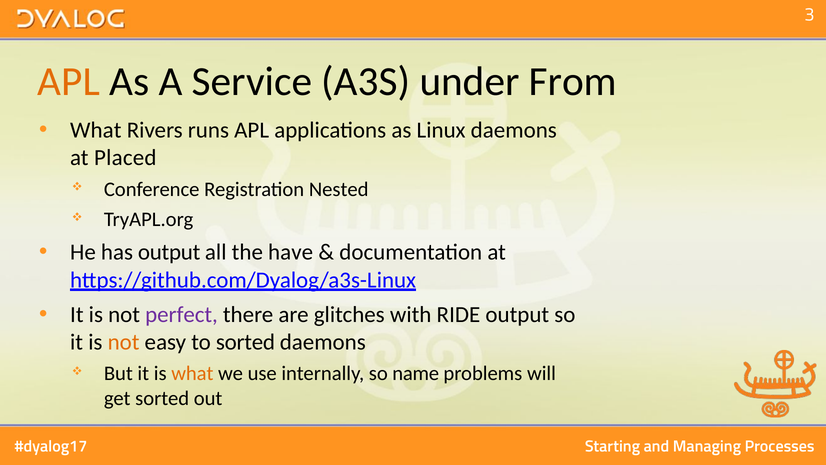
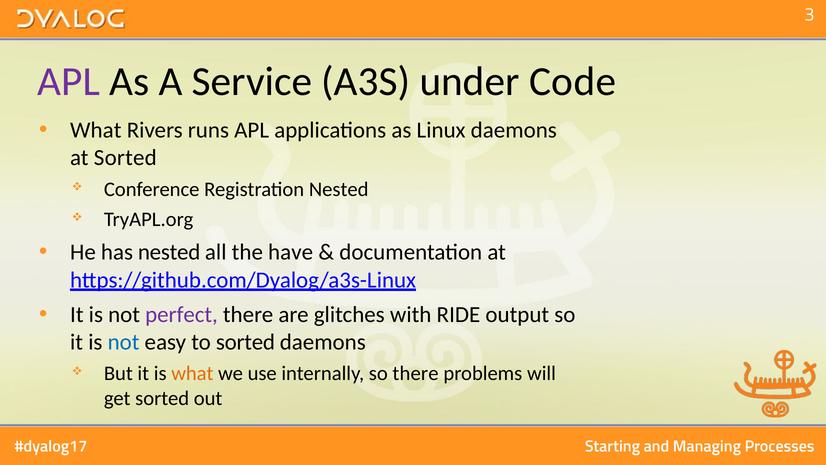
APL at (69, 81) colour: orange -> purple
From: From -> Code
at Placed: Placed -> Sorted
has output: output -> nested
not at (124, 342) colour: orange -> blue
so name: name -> there
